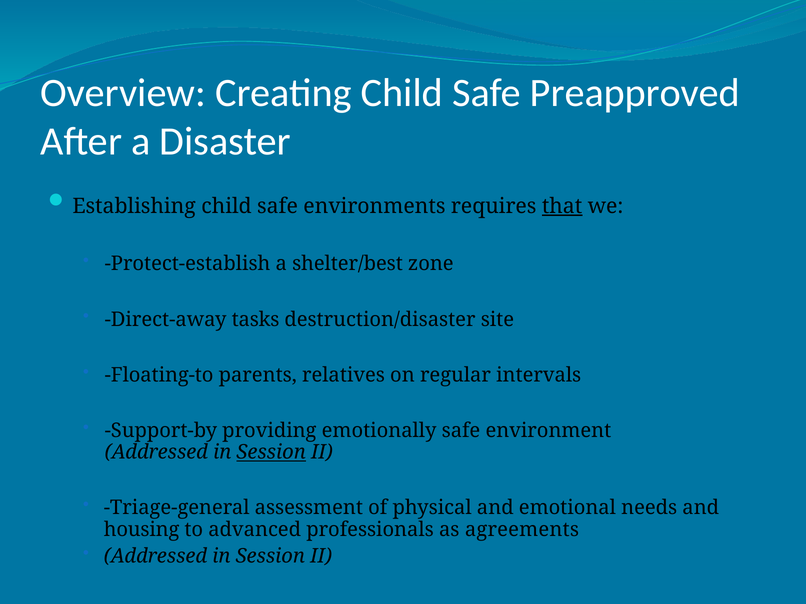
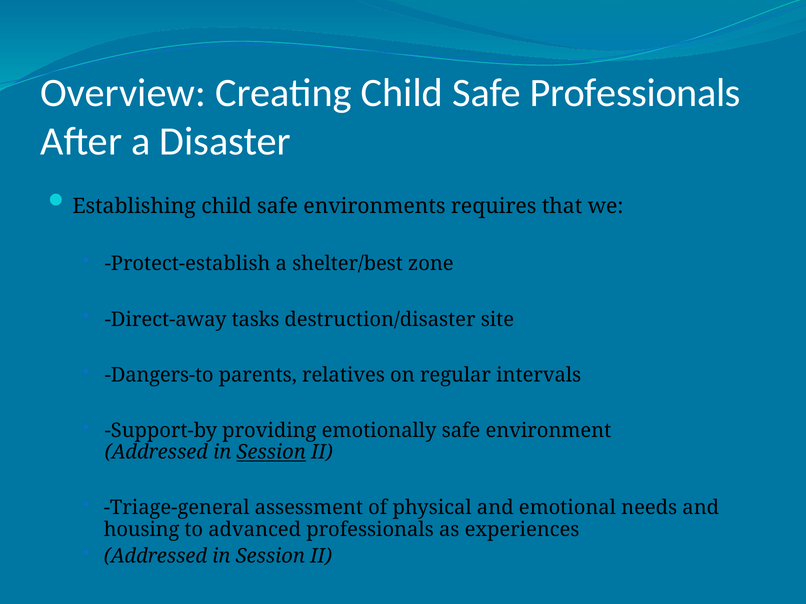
Safe Preapproved: Preapproved -> Professionals
that underline: present -> none
Floating-to: Floating-to -> Dangers-to
agreements: agreements -> experiences
